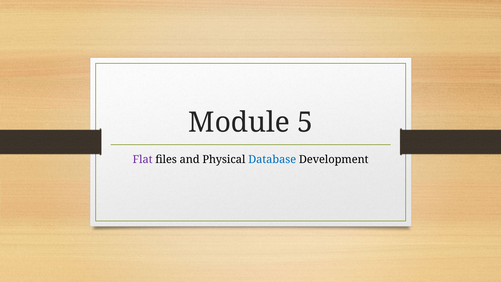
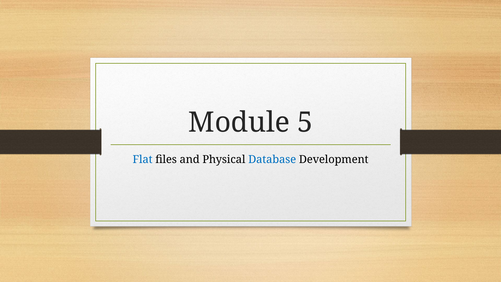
Flat colour: purple -> blue
